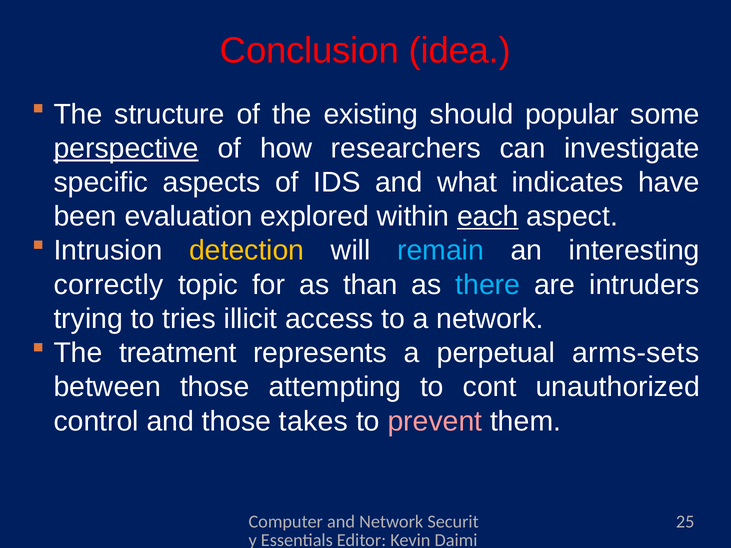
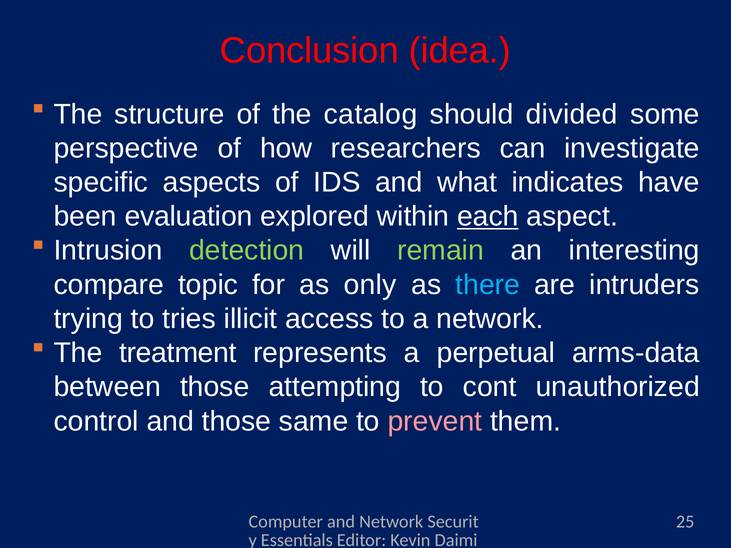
existing: existing -> catalog
popular: popular -> divided
perspective underline: present -> none
detection colour: yellow -> light green
remain colour: light blue -> light green
correctly: correctly -> compare
than: than -> only
arms-sets: arms-sets -> arms-data
takes: takes -> same
